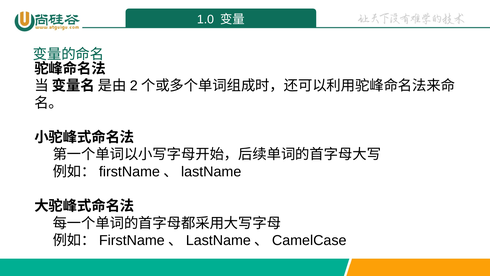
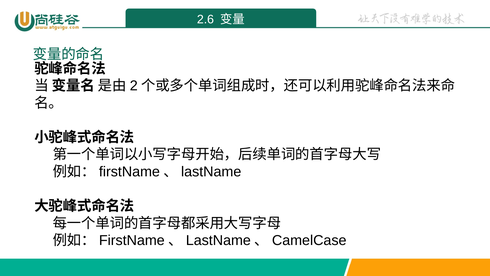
1.0: 1.0 -> 2.6
